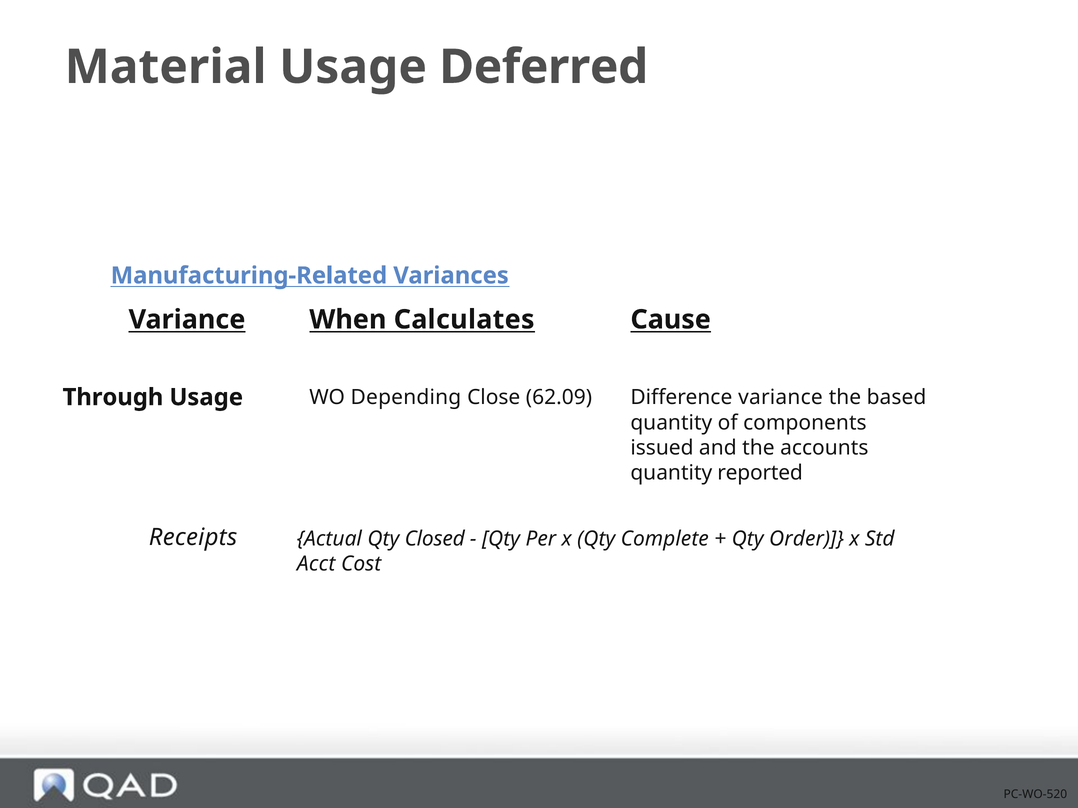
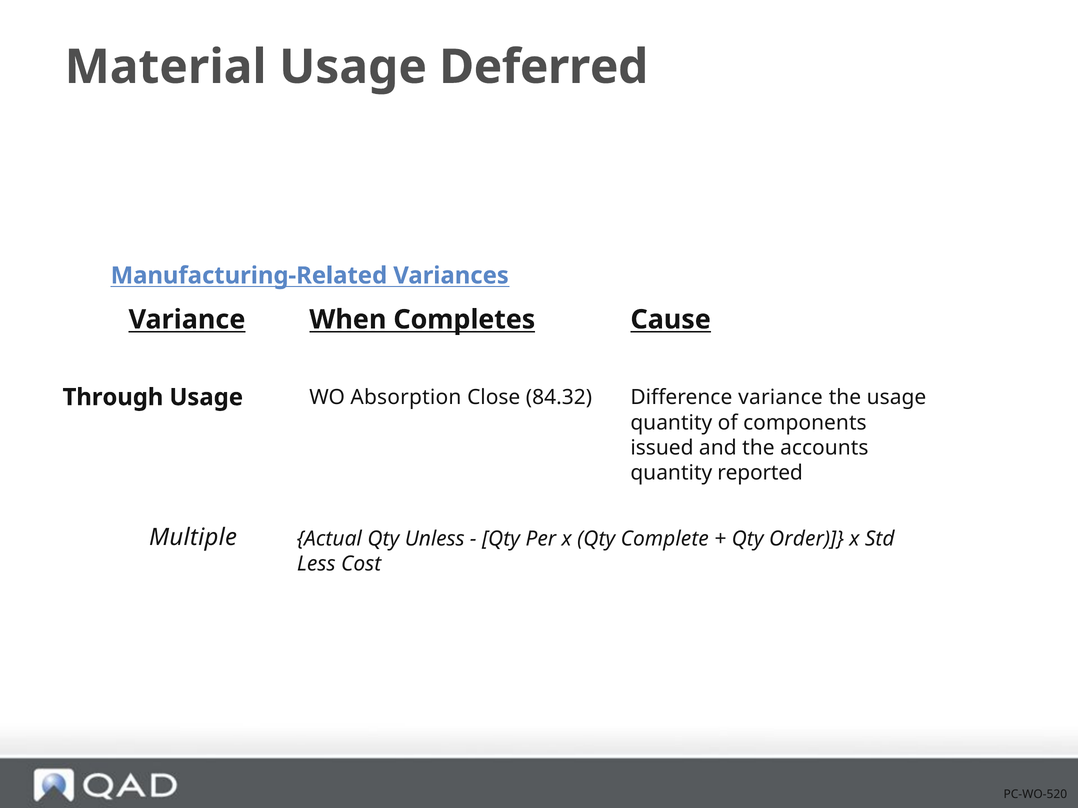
Calculates: Calculates -> Completes
Depending: Depending -> Absorption
62.09: 62.09 -> 84.32
the based: based -> usage
Receipts: Receipts -> Multiple
Closed: Closed -> Unless
Acct: Acct -> Less
